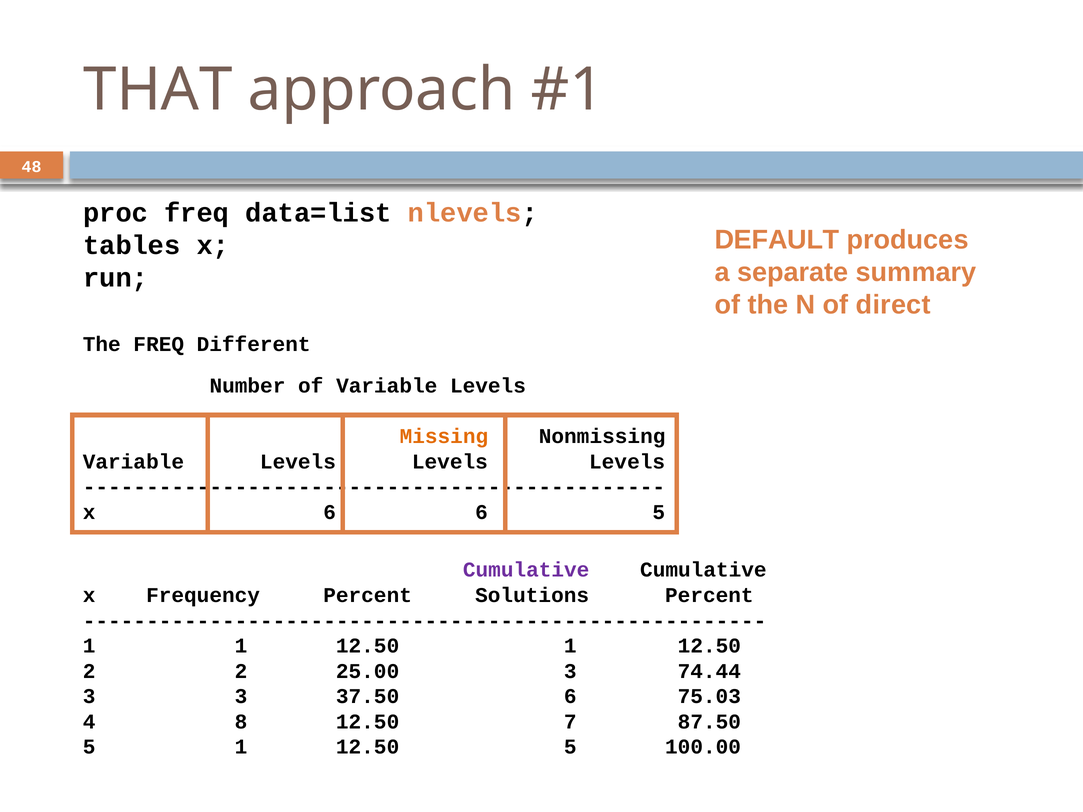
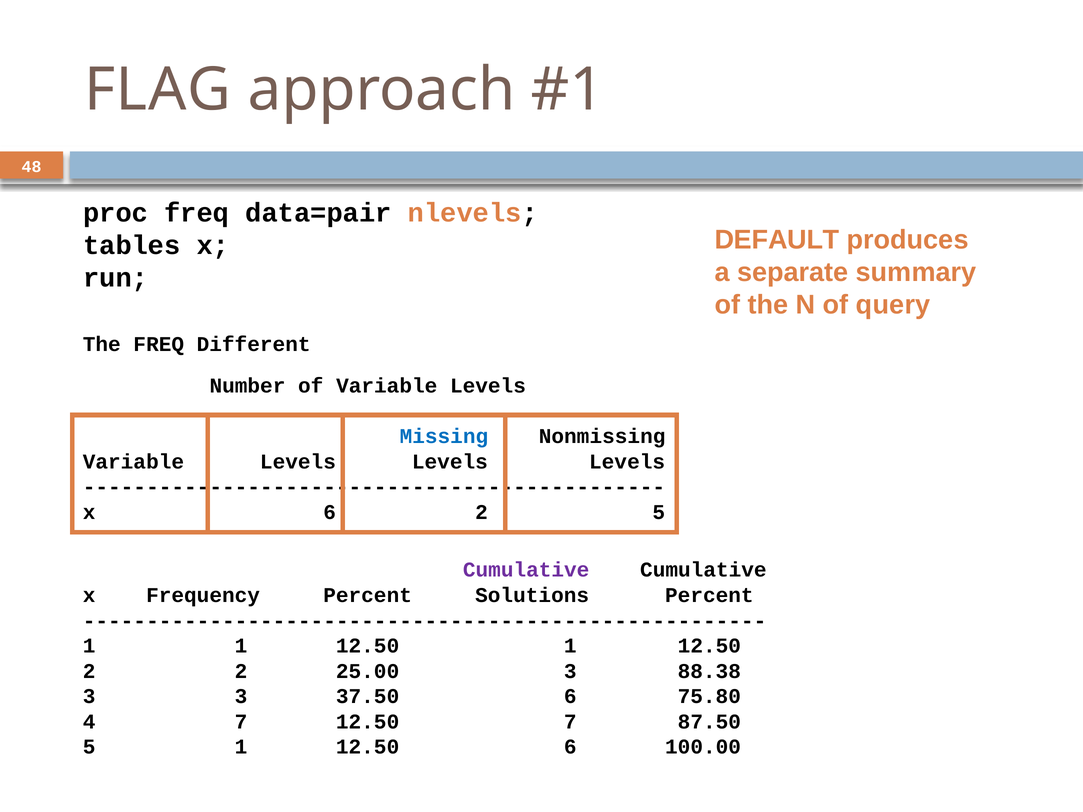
THAT: THAT -> FLAG
data=list: data=list -> data=pair
direct: direct -> query
Missing colour: orange -> blue
6 6: 6 -> 2
74.44: 74.44 -> 88.38
75.03: 75.03 -> 75.80
4 8: 8 -> 7
12.50 5: 5 -> 6
